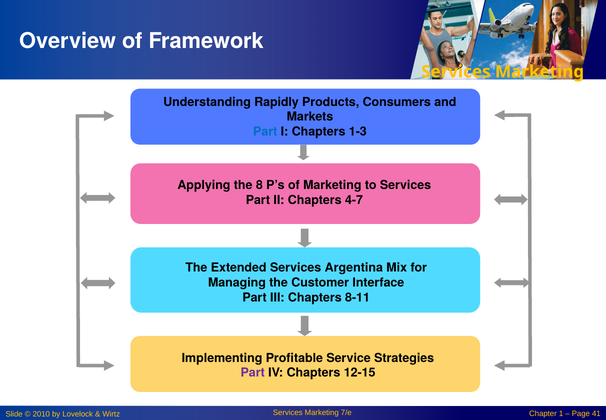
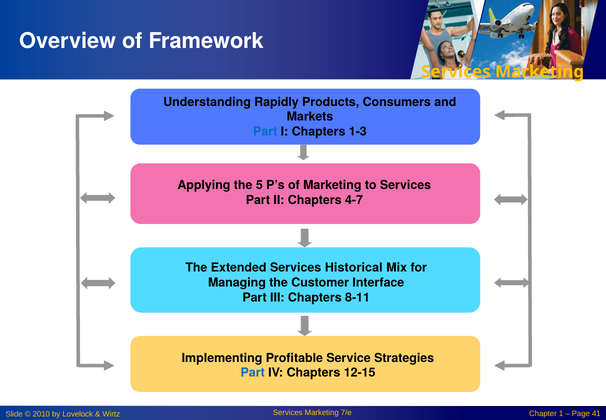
8: 8 -> 5
Argentina: Argentina -> Historical
Part at (253, 373) colour: purple -> blue
